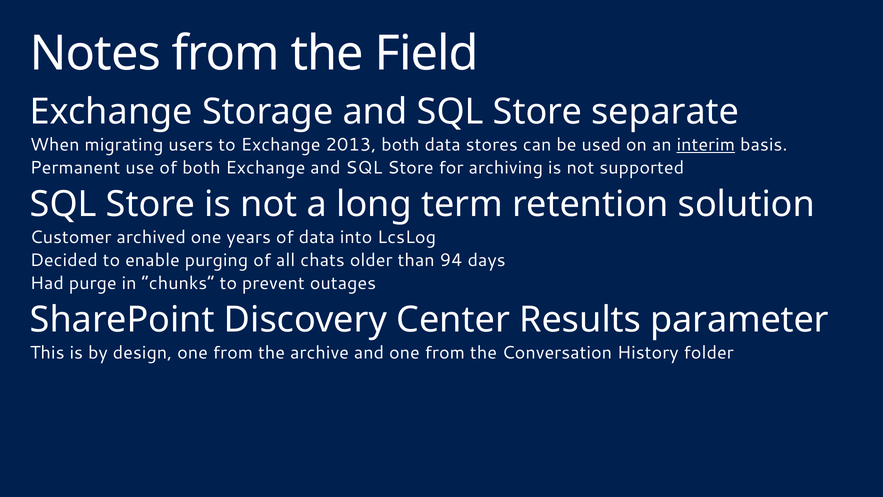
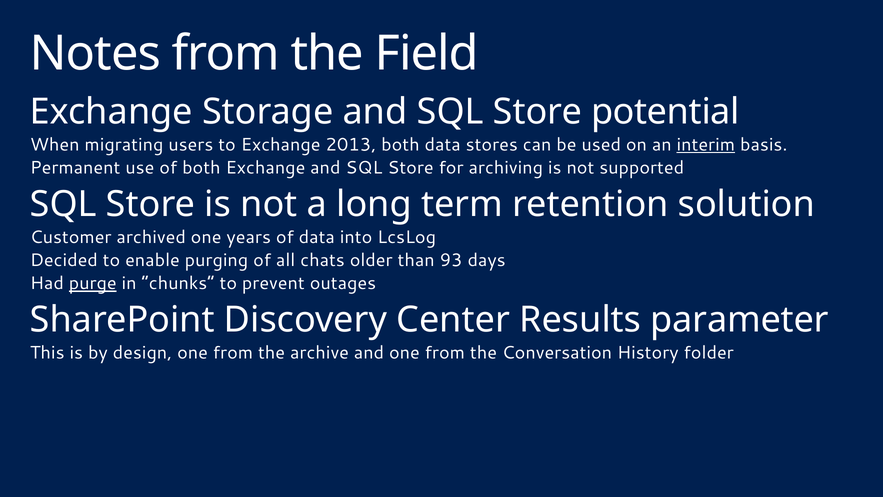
separate: separate -> potential
94: 94 -> 93
purge underline: none -> present
